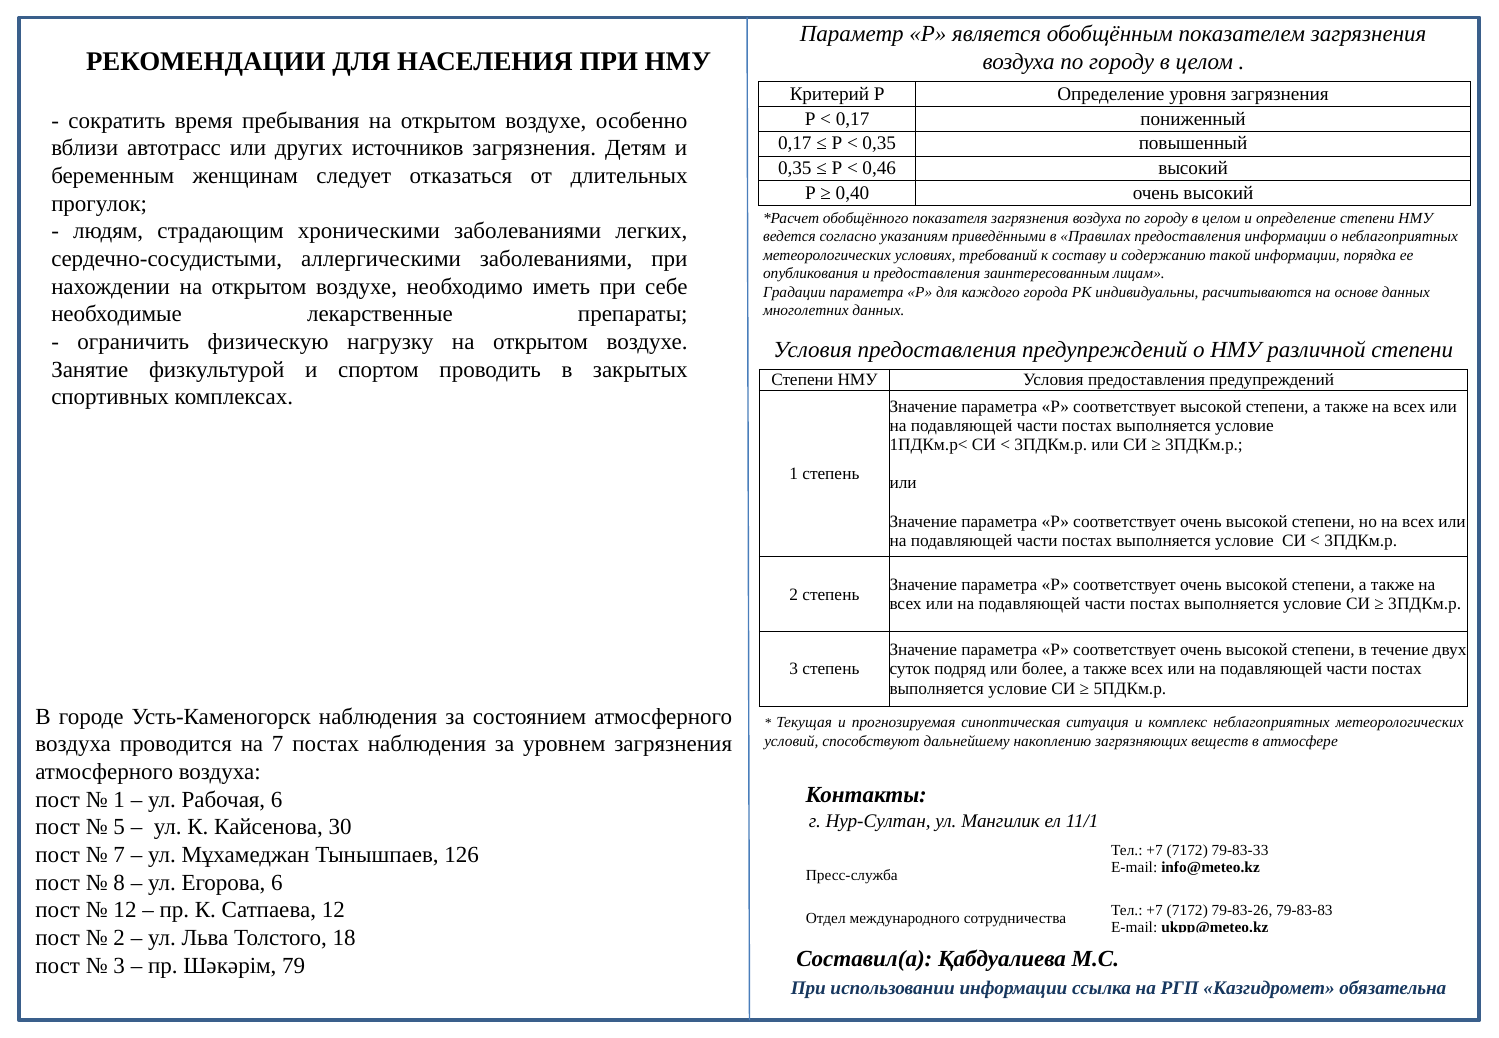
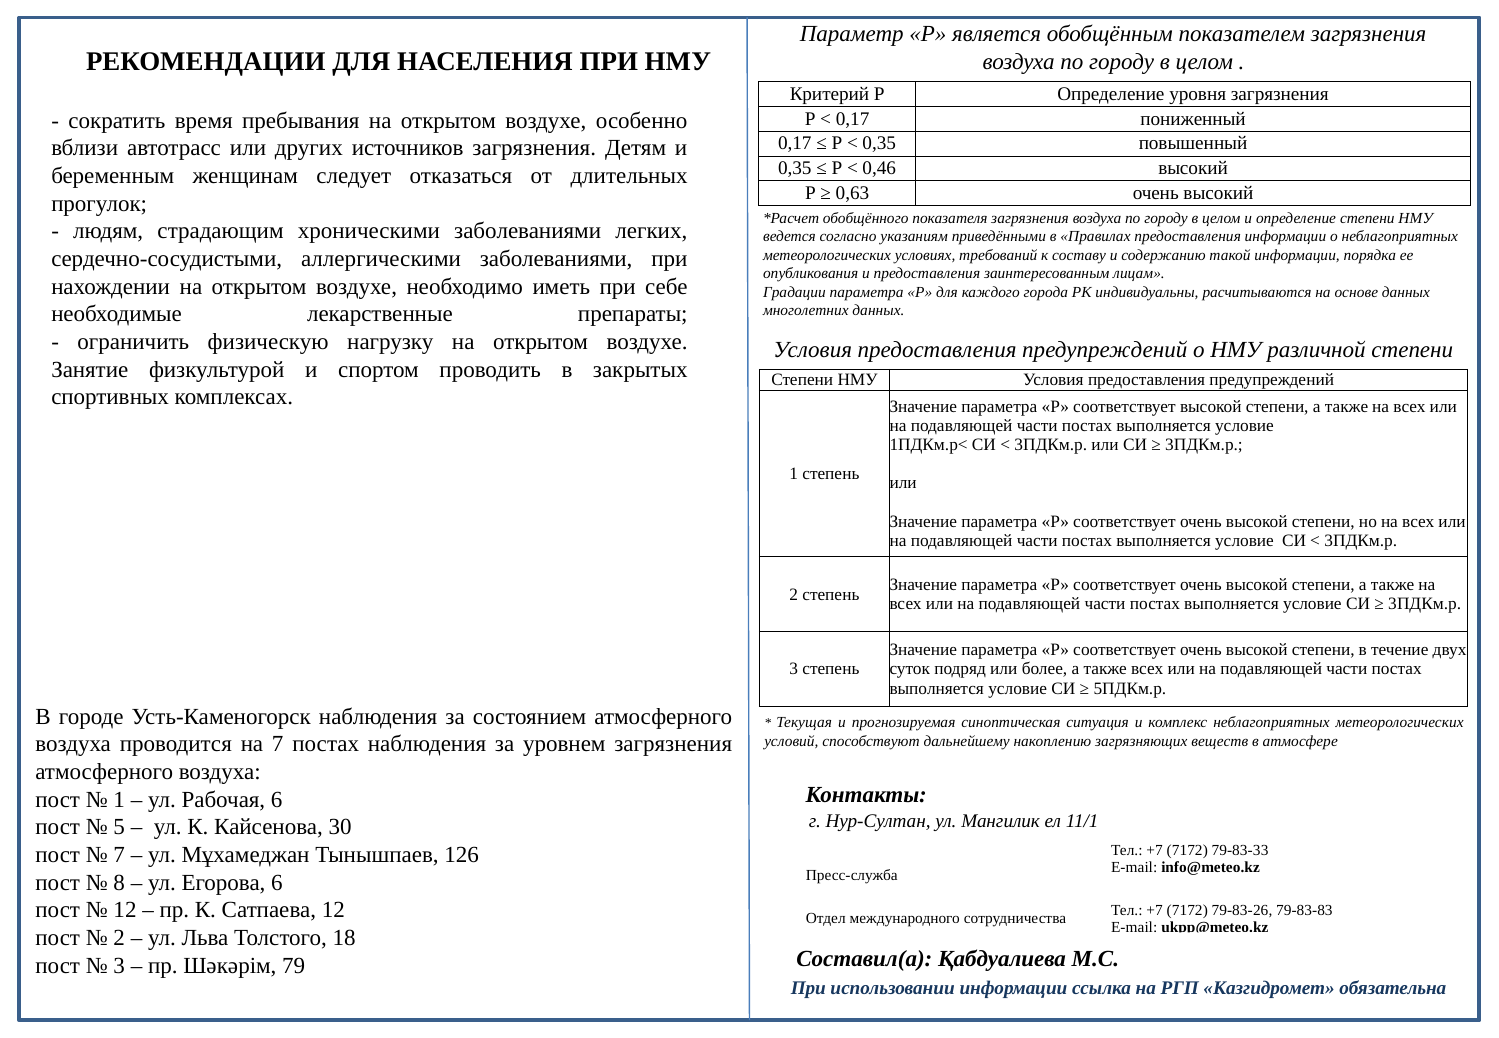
0,40: 0,40 -> 0,63
